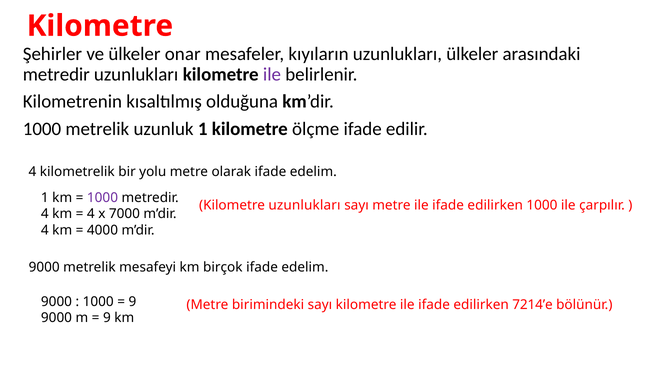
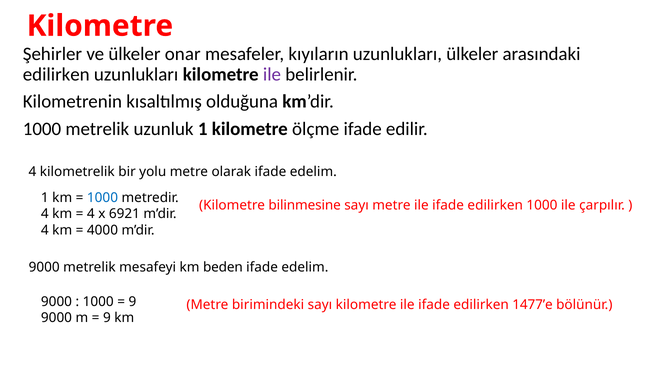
metredir at (56, 74): metredir -> edilirken
1000 at (102, 197) colour: purple -> blue
Kilometre uzunlukları: uzunlukları -> bilinmesine
7000: 7000 -> 6921
birçok: birçok -> beden
7214’e: 7214’e -> 1477’e
